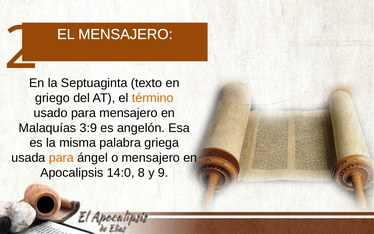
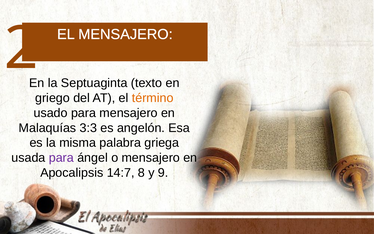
3:9: 3:9 -> 3:3
para at (61, 158) colour: orange -> purple
14:0: 14:0 -> 14:7
